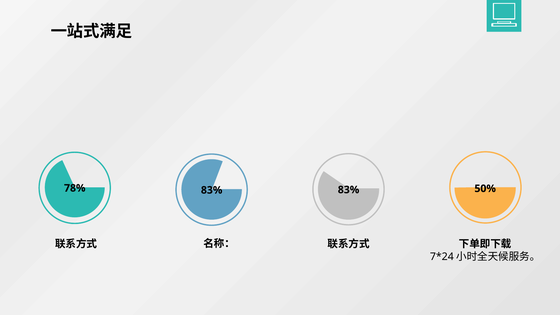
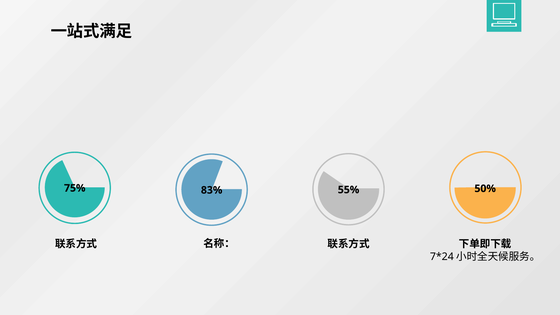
78%: 78% -> 75%
83% 83%: 83% -> 55%
